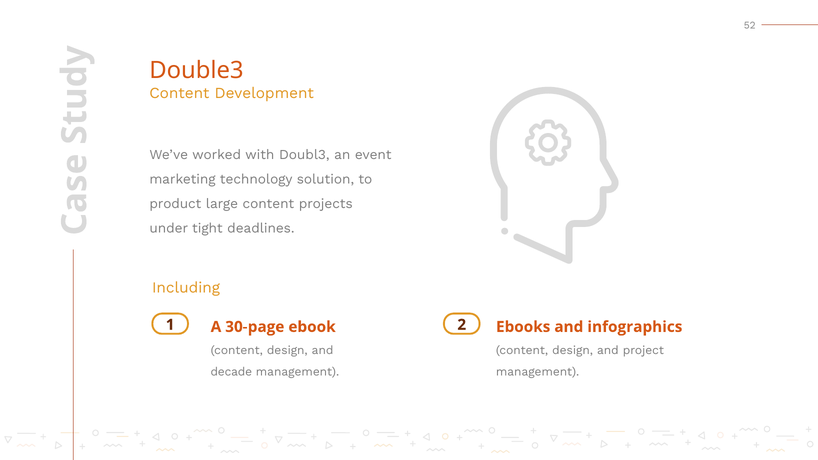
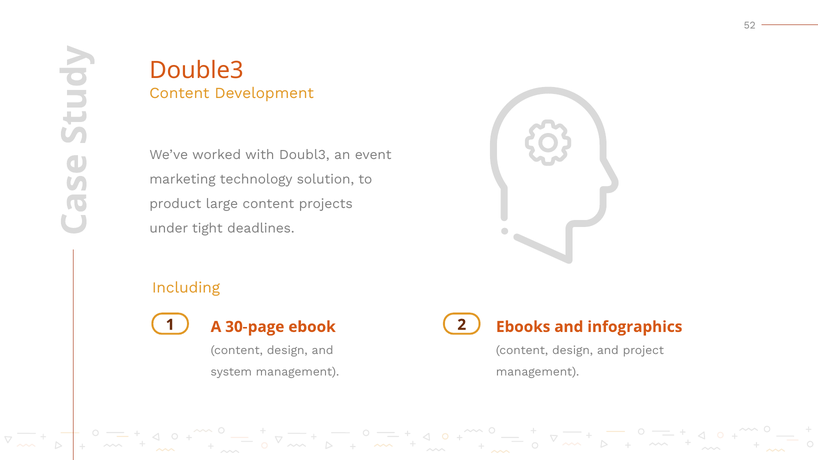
decade: decade -> system
